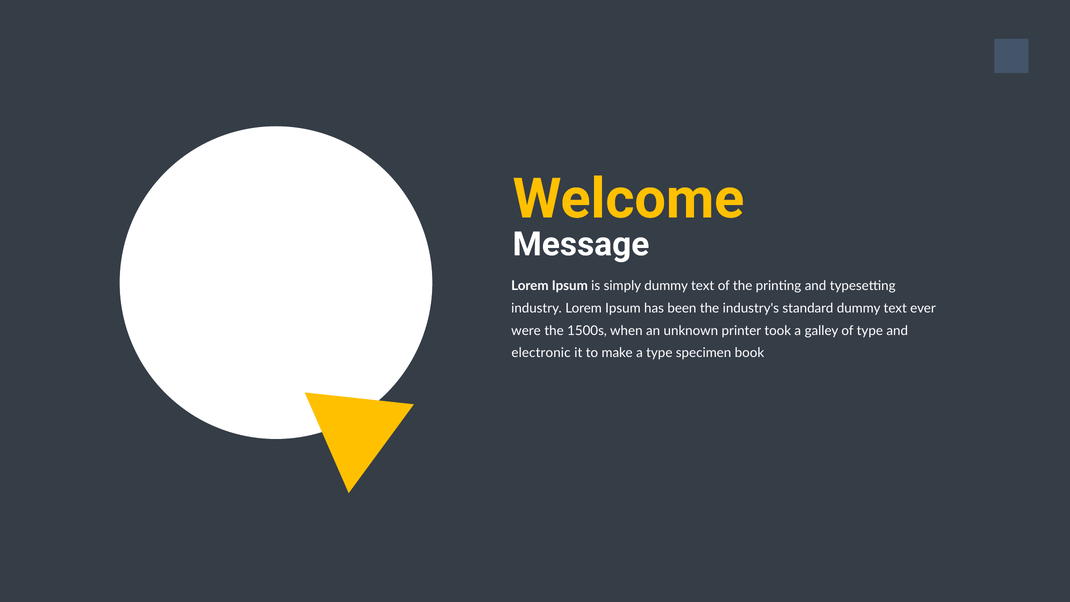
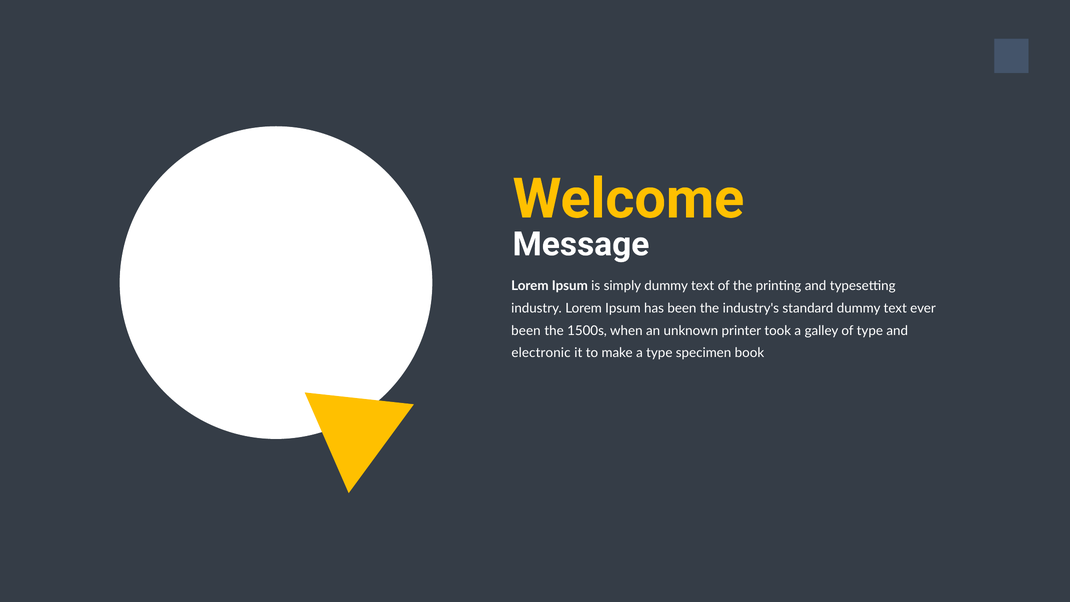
were at (526, 331): were -> been
